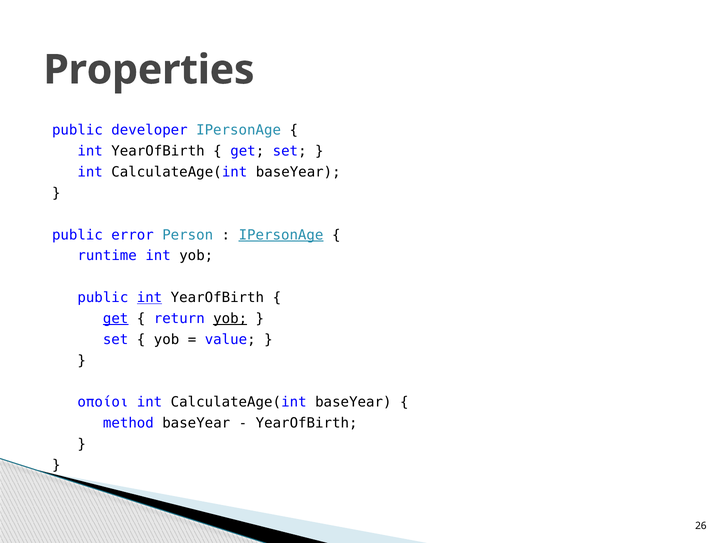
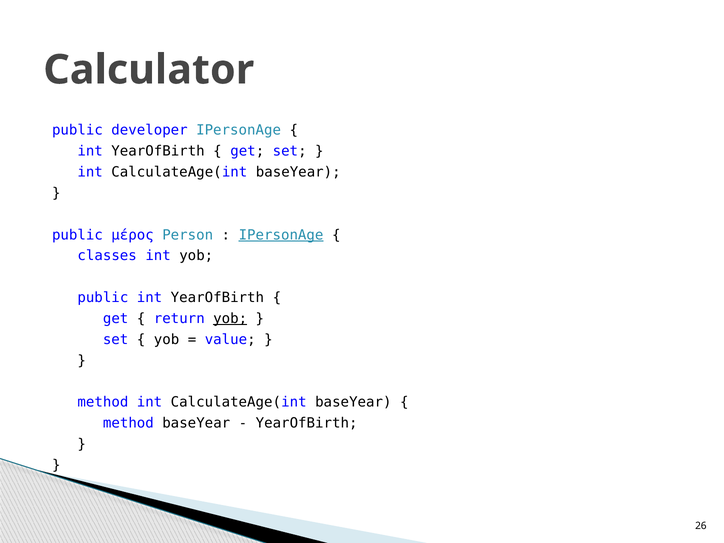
Properties: Properties -> Calculator
error: error -> μέρος
runtime: runtime -> classes
int at (150, 298) underline: present -> none
get at (116, 319) underline: present -> none
οποίοι at (103, 402): οποίοι -> method
